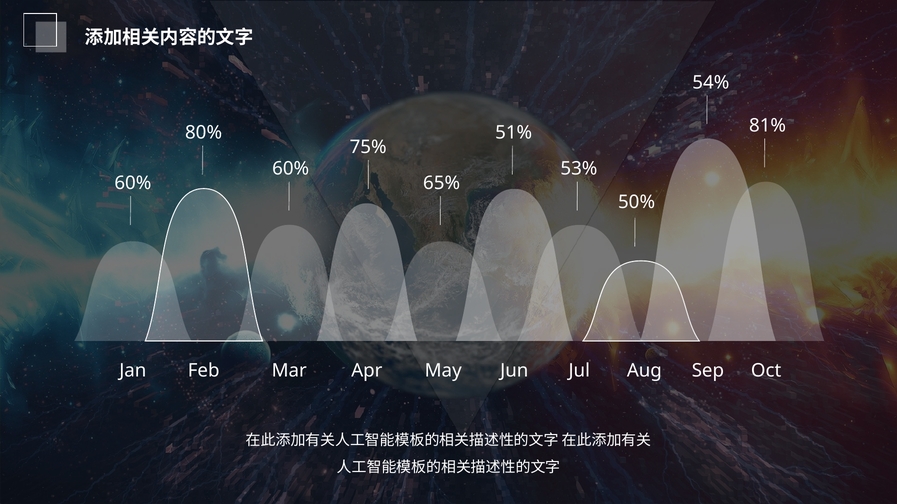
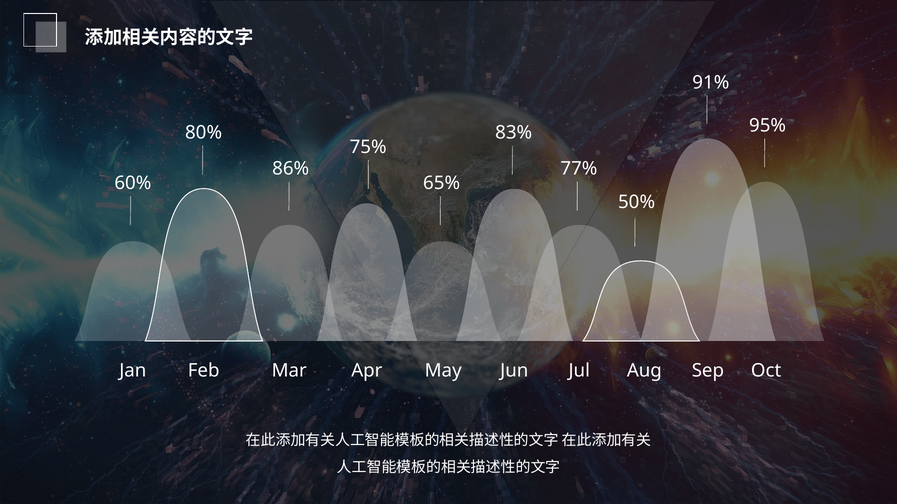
54%: 54% -> 91%
81%: 81% -> 95%
51%: 51% -> 83%
60% at (291, 169): 60% -> 86%
53%: 53% -> 77%
